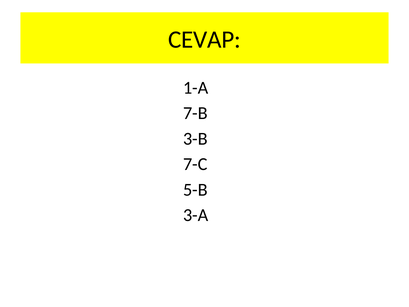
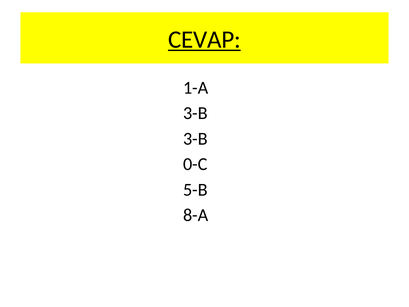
CEVAP underline: none -> present
7-B at (195, 113): 7-B -> 3-B
7-C: 7-C -> 0-C
3-A: 3-A -> 8-A
